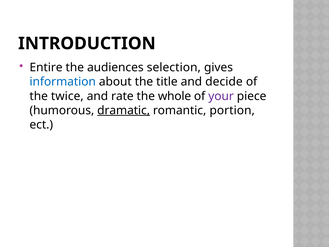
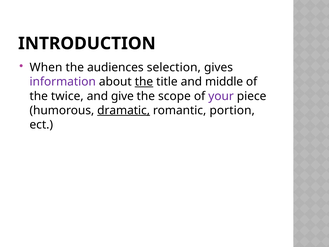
Entire: Entire -> When
information colour: blue -> purple
the at (144, 82) underline: none -> present
decide: decide -> middle
rate: rate -> give
whole: whole -> scope
